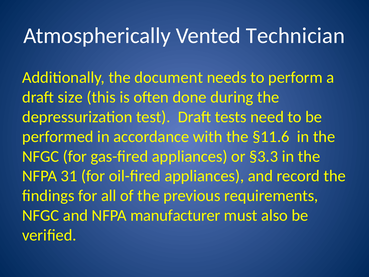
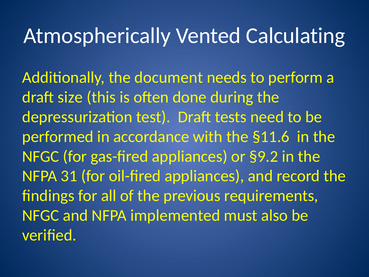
Technician: Technician -> Calculating
§3.3: §3.3 -> §9.2
manufacturer: manufacturer -> implemented
